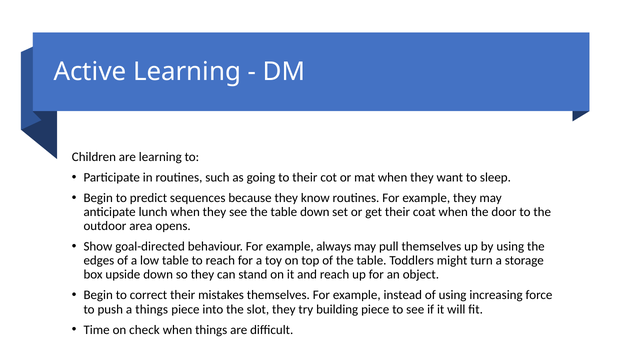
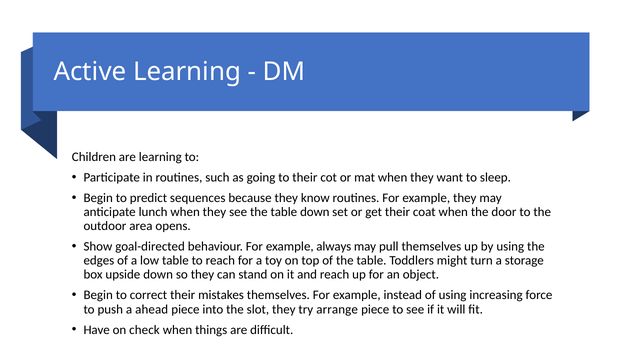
a things: things -> ahead
building: building -> arrange
Time: Time -> Have
